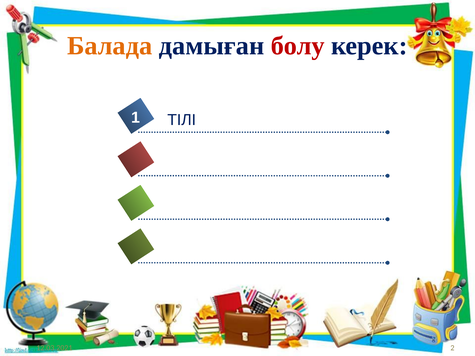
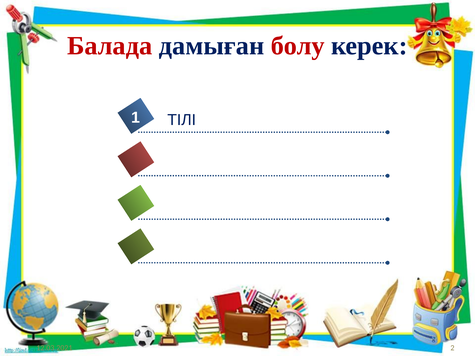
Балада colour: orange -> red
